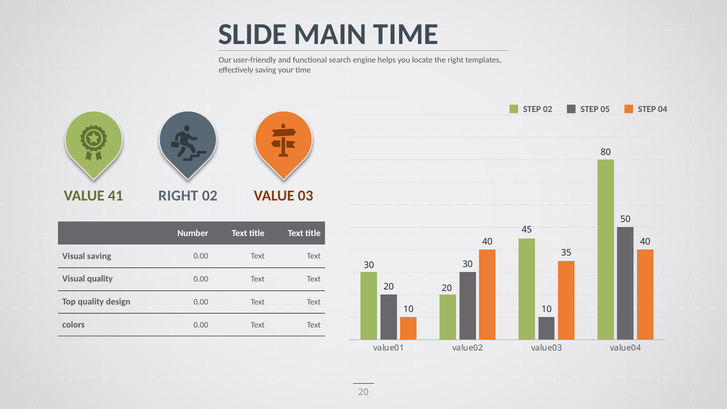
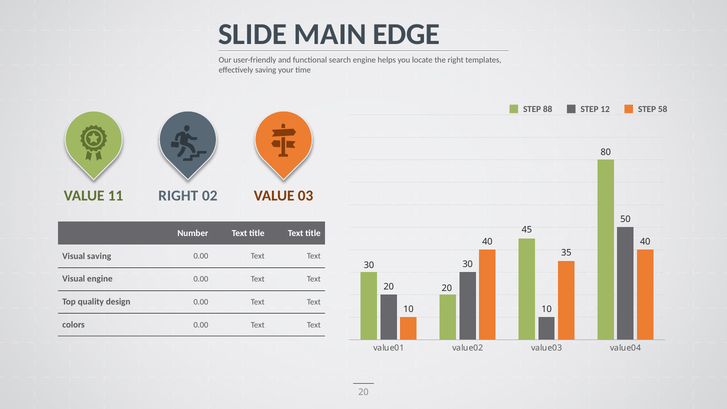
MAIN TIME: TIME -> EDGE
STEP 02: 02 -> 88
05: 05 -> 12
04: 04 -> 58
41: 41 -> 11
Visual quality: quality -> engine
